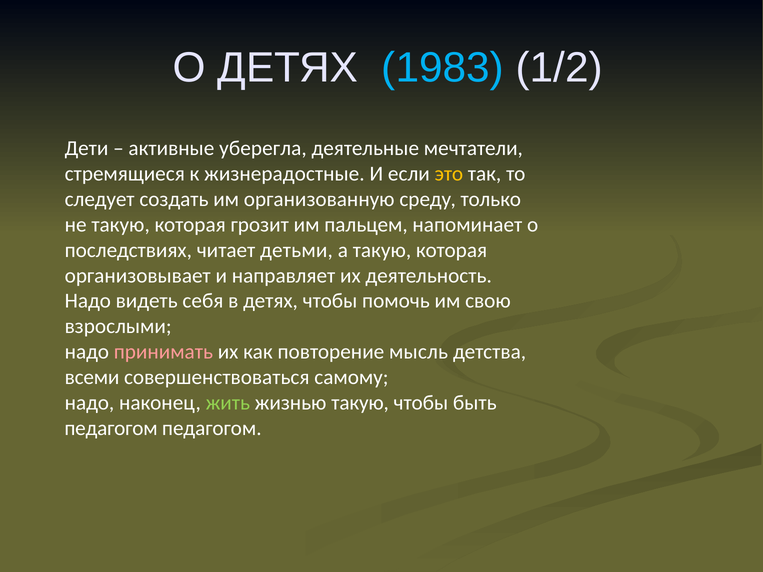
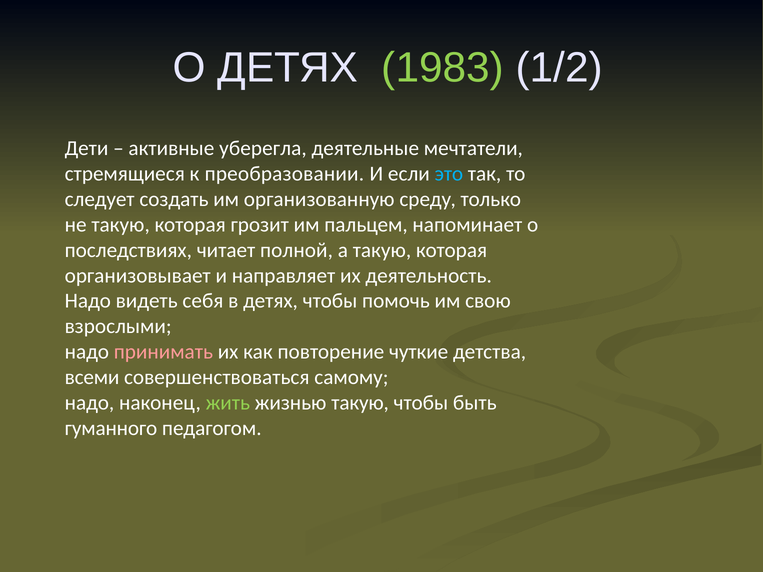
1983 colour: light blue -> light green
жизнерадостные: жизнерадостные -> преобразовании
это colour: yellow -> light blue
детьми: детьми -> полной
мысль: мысль -> чуткие
педагогом at (111, 428): педагогом -> гуманного
